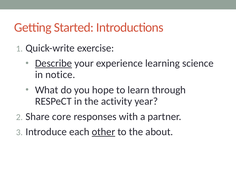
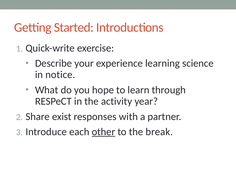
Describe underline: present -> none
core: core -> exist
about: about -> break
